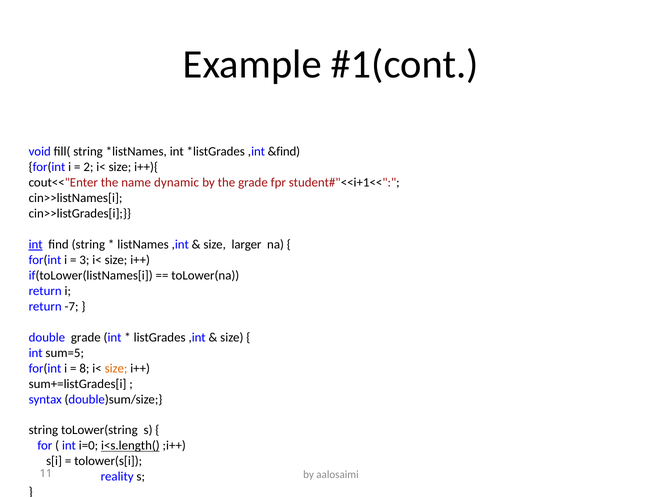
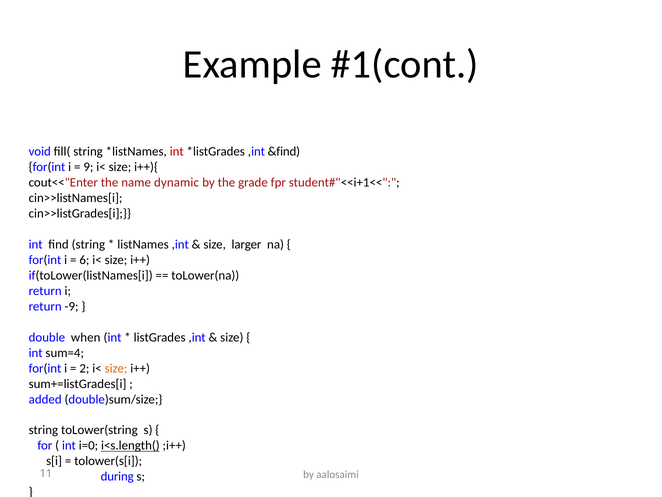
int at (177, 152) colour: black -> red
2: 2 -> 9
int at (36, 244) underline: present -> none
3: 3 -> 6
-7: -7 -> -9
double grade: grade -> when
sum=5: sum=5 -> sum=4
8: 8 -> 2
syntax: syntax -> added
reality: reality -> during
